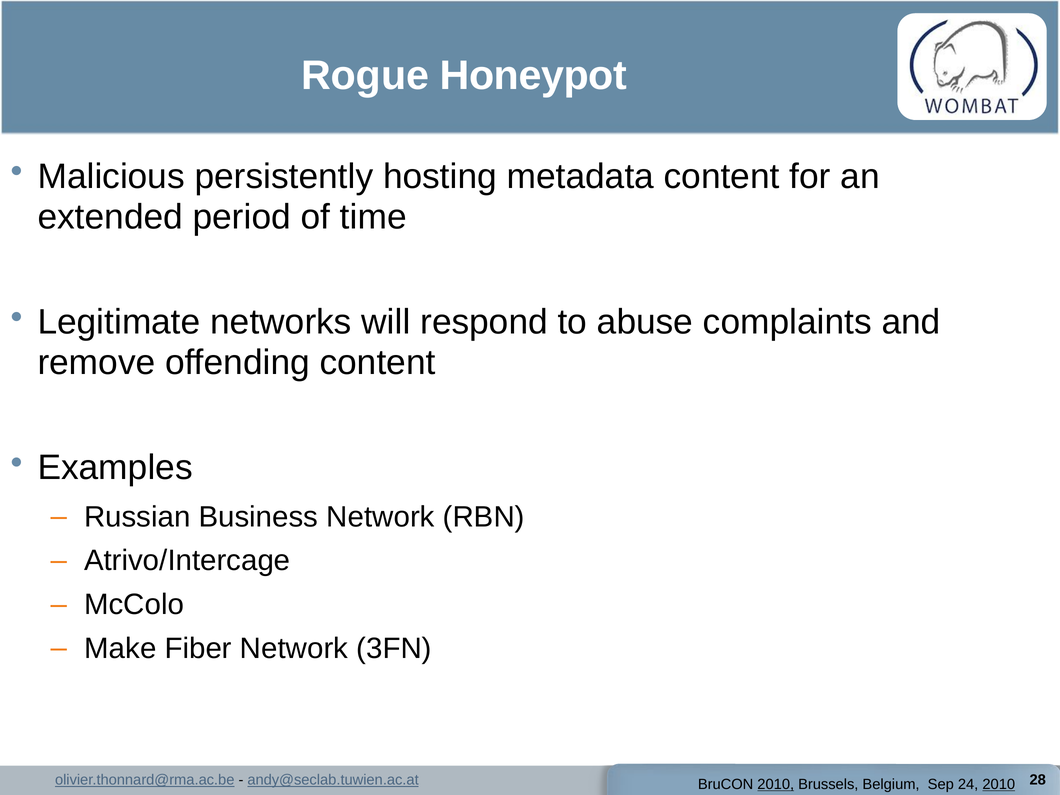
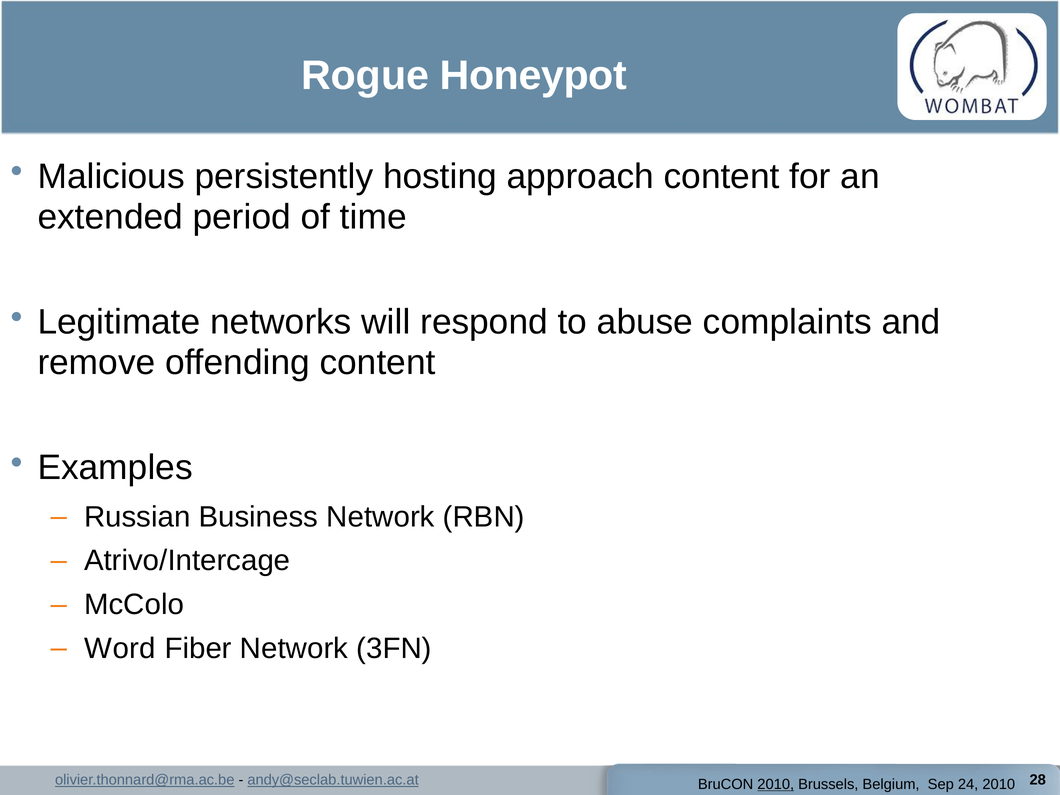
metadata: metadata -> approach
Make: Make -> Word
2010 at (999, 784) underline: present -> none
